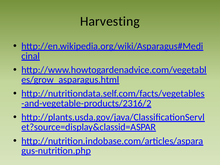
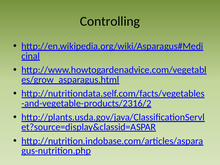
Harvesting: Harvesting -> Controlling
